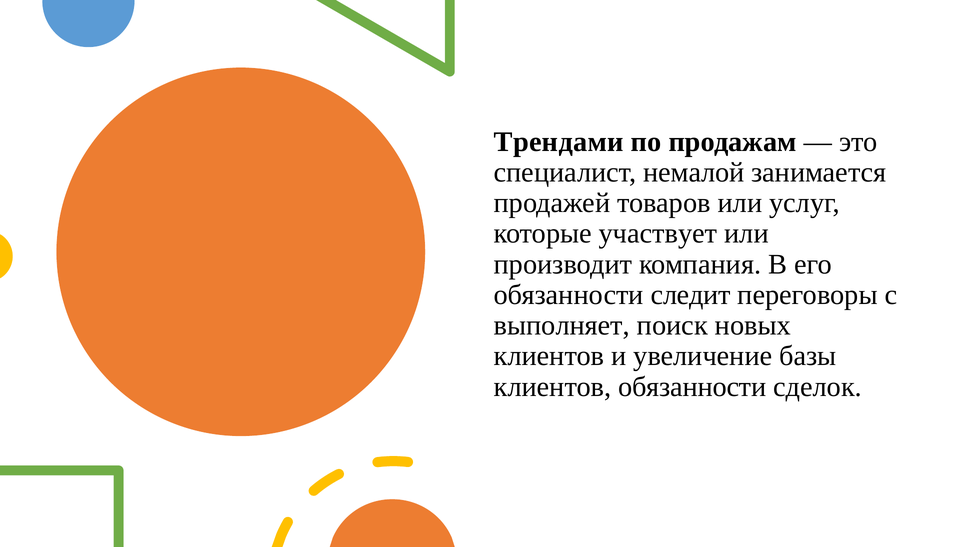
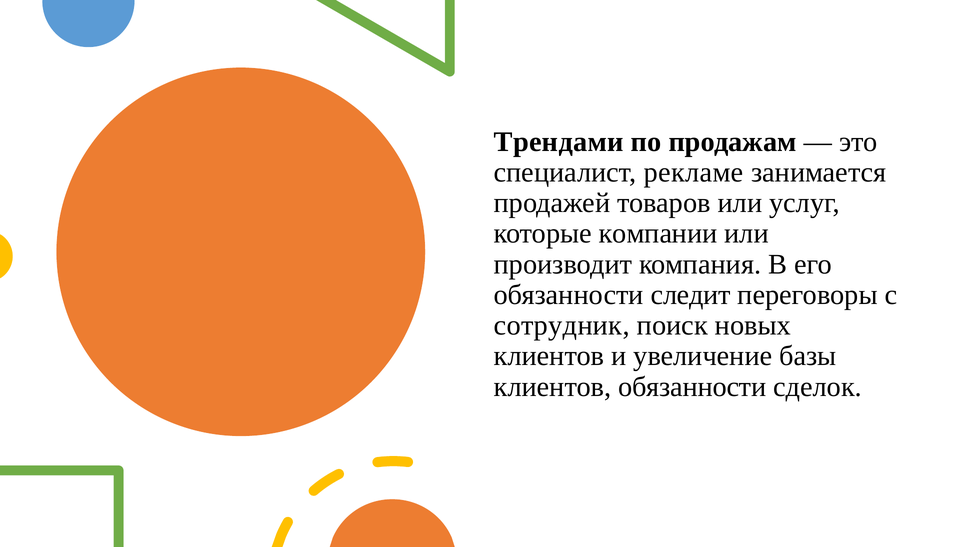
немалой: немалой -> рекламе
участвует: участвует -> компании
выполняет: выполняет -> сотрудник
